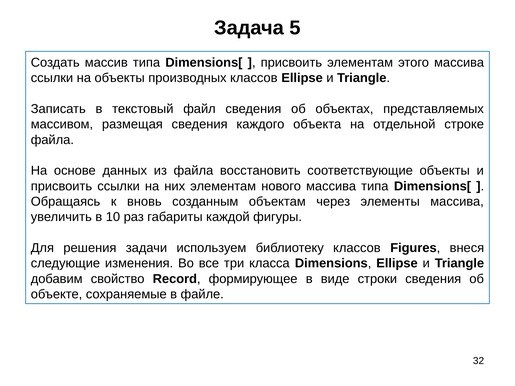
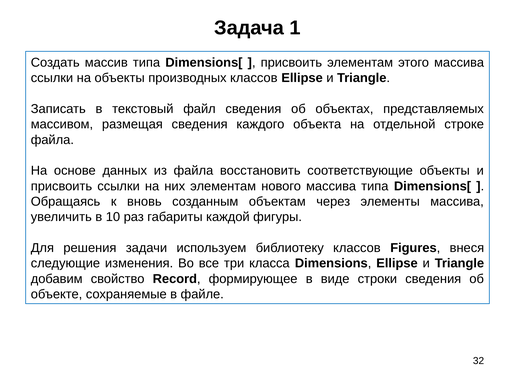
5: 5 -> 1
